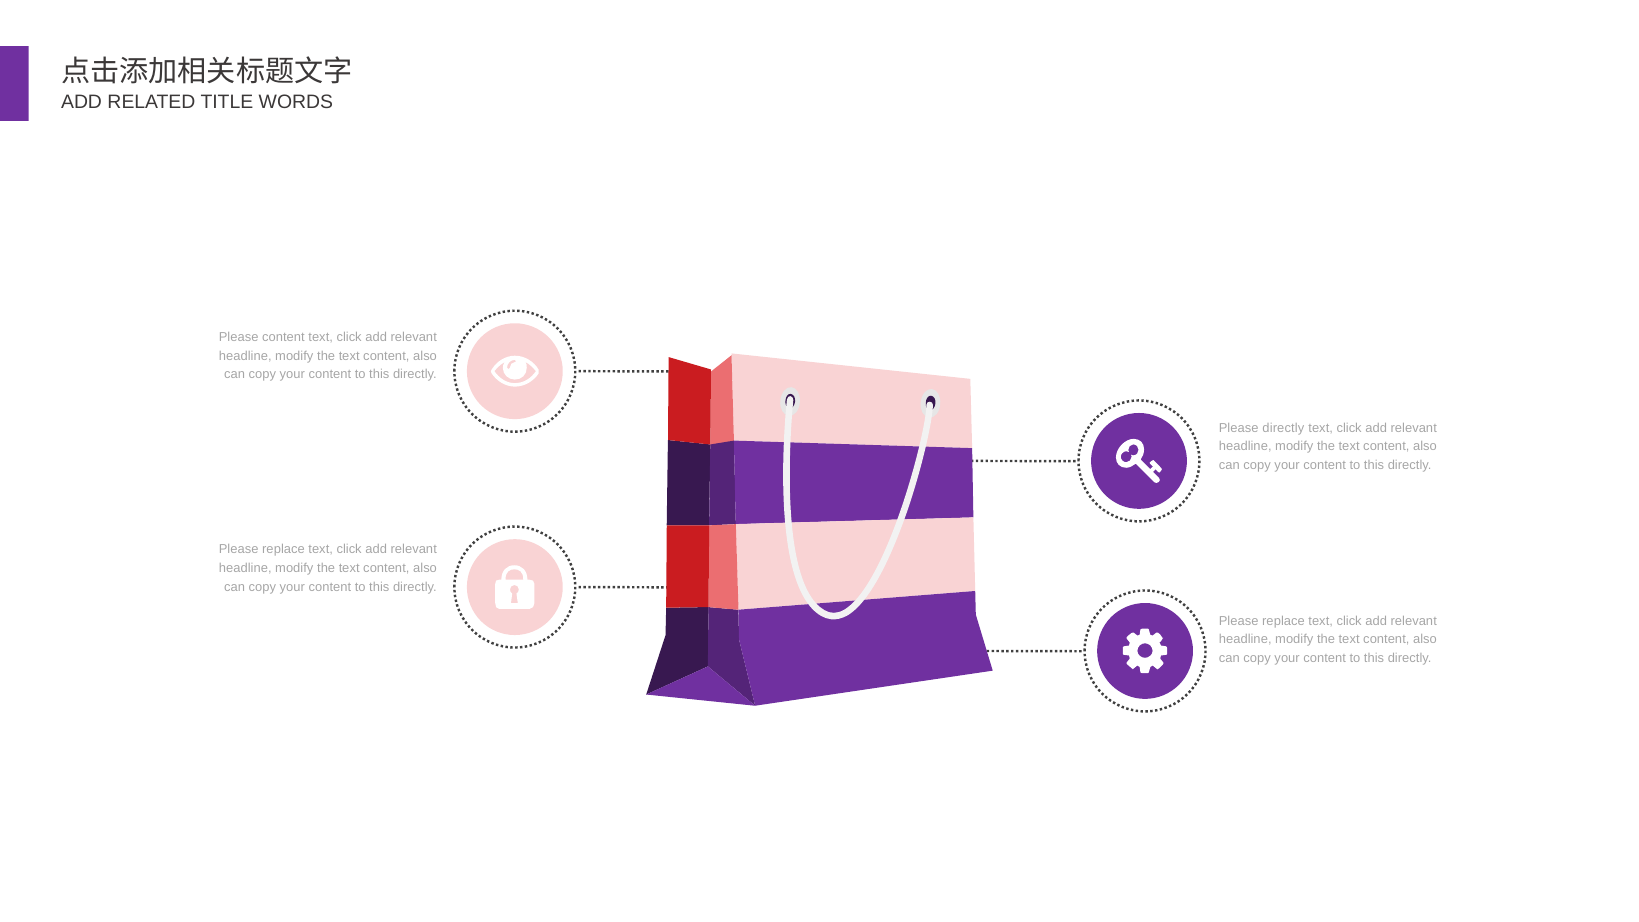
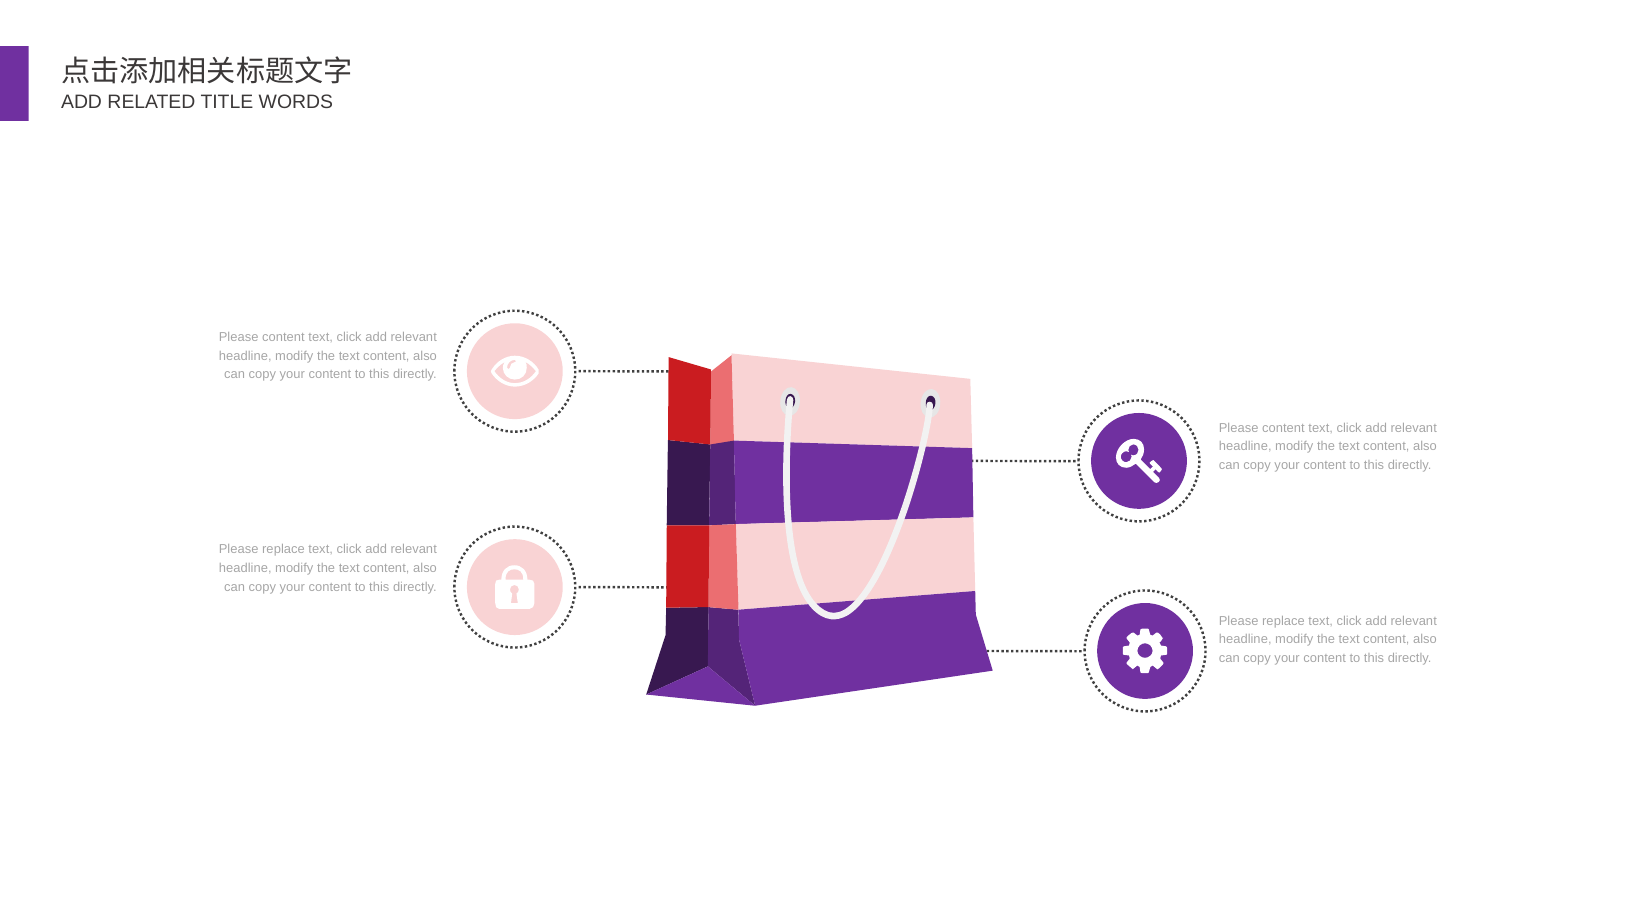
directly at (1283, 428): directly -> content
